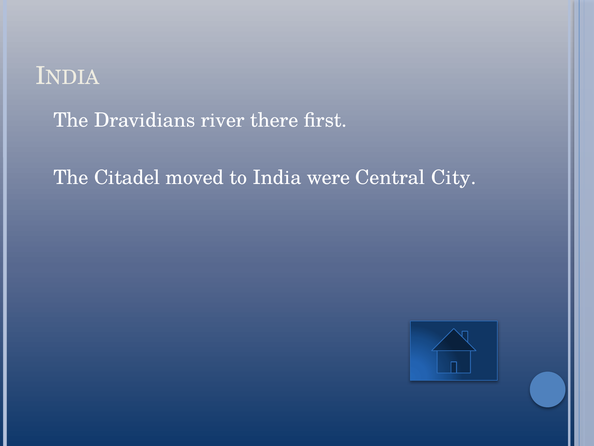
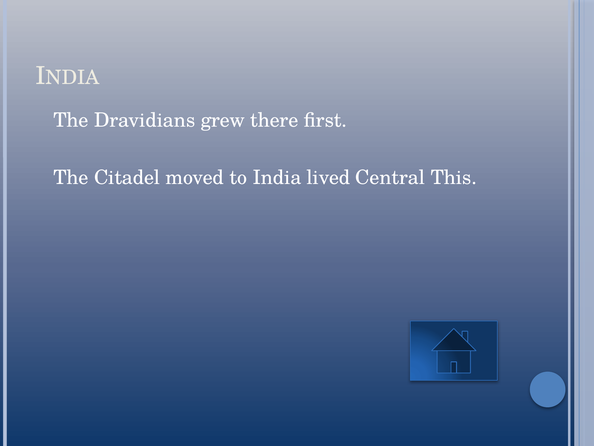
river: river -> grew
were: were -> lived
City: City -> This
